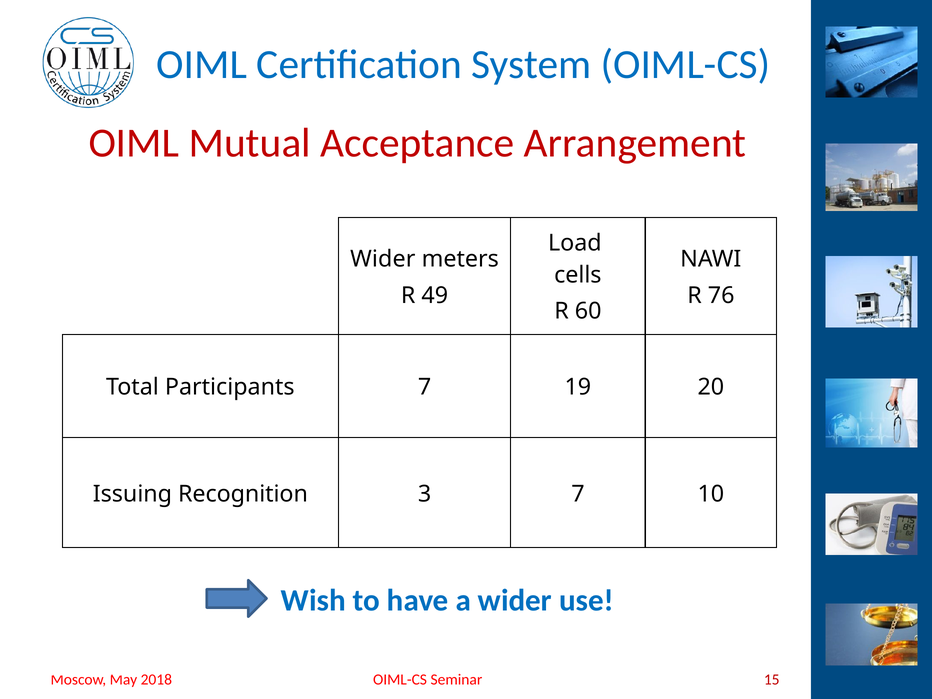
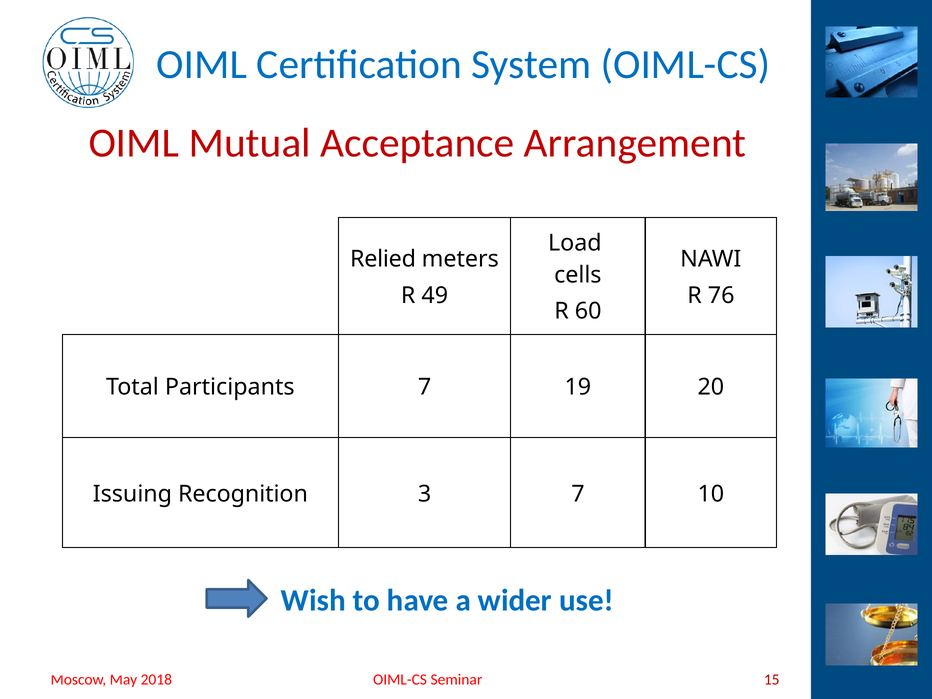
Wider at (383, 259): Wider -> Relied
